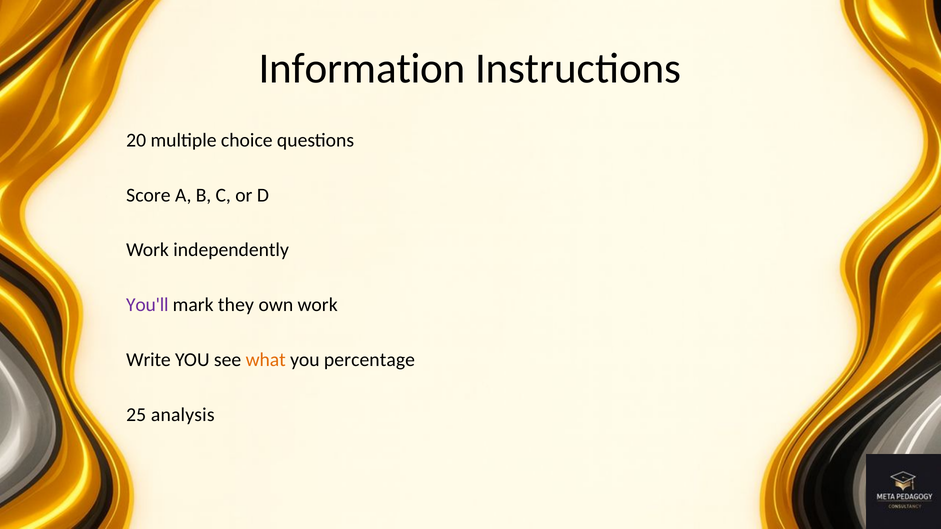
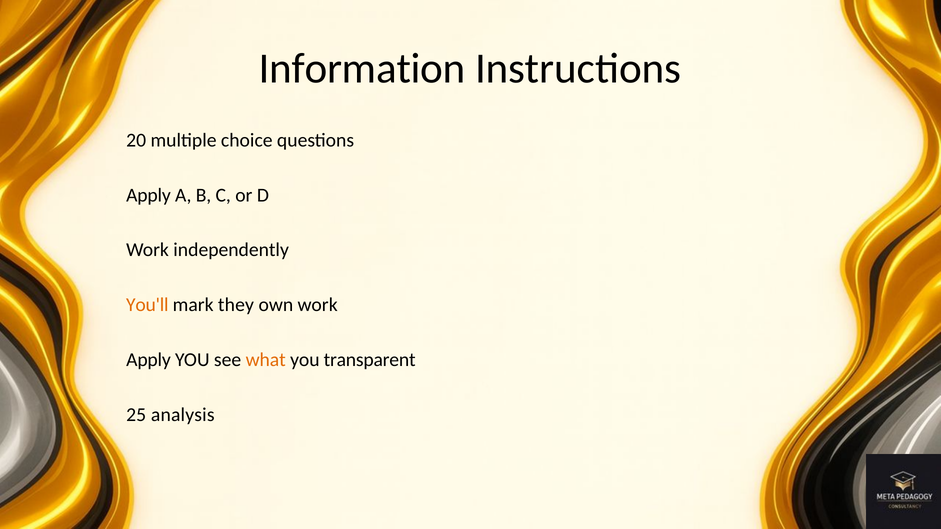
Score at (148, 195): Score -> Apply
You'll colour: purple -> orange
Write at (148, 360): Write -> Apply
percentage: percentage -> transparent
